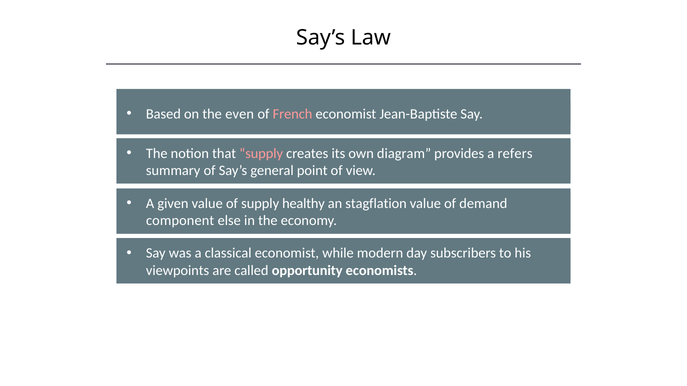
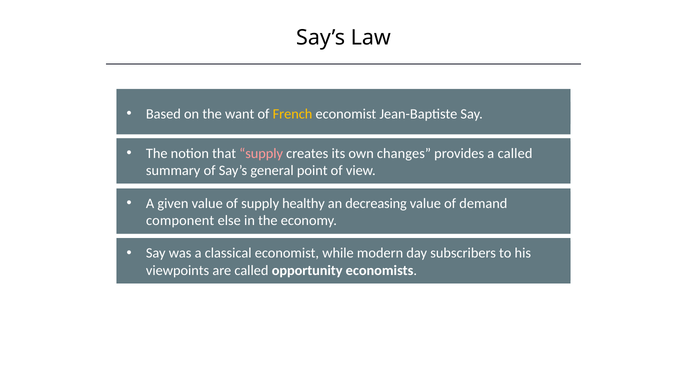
even: even -> want
French colour: pink -> yellow
diagram: diagram -> changes
a refers: refers -> called
stagflation: stagflation -> decreasing
